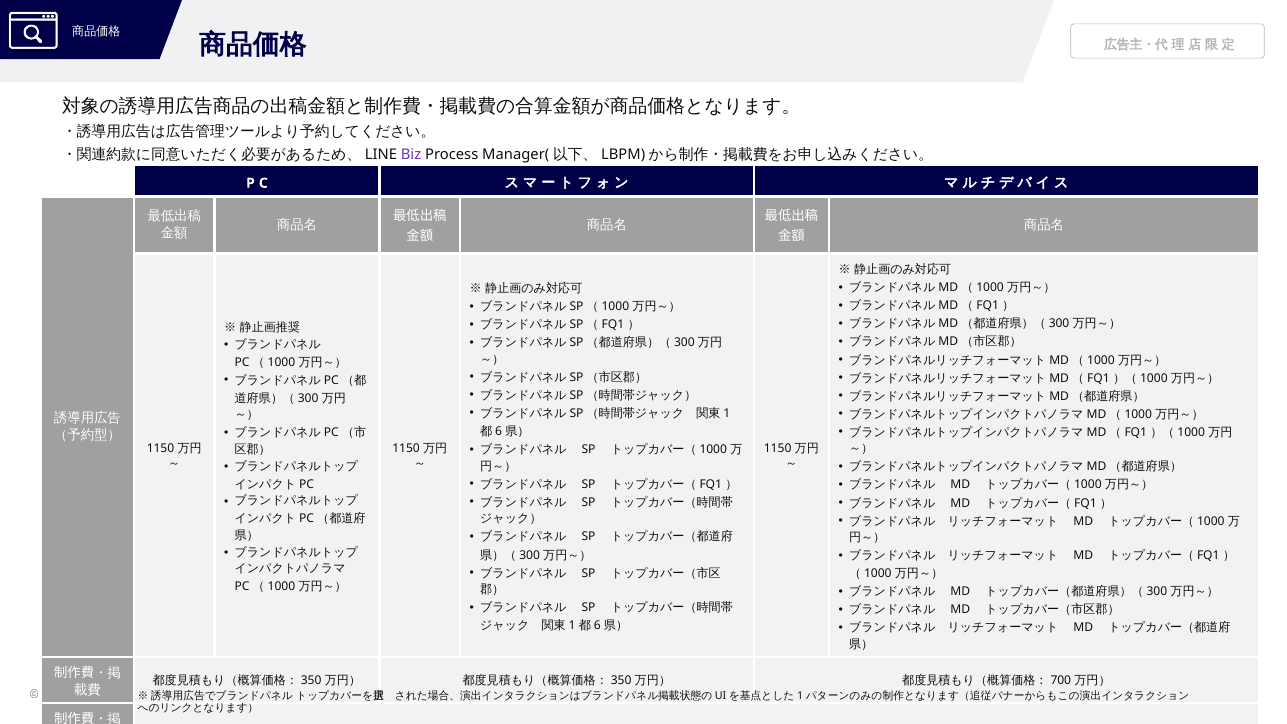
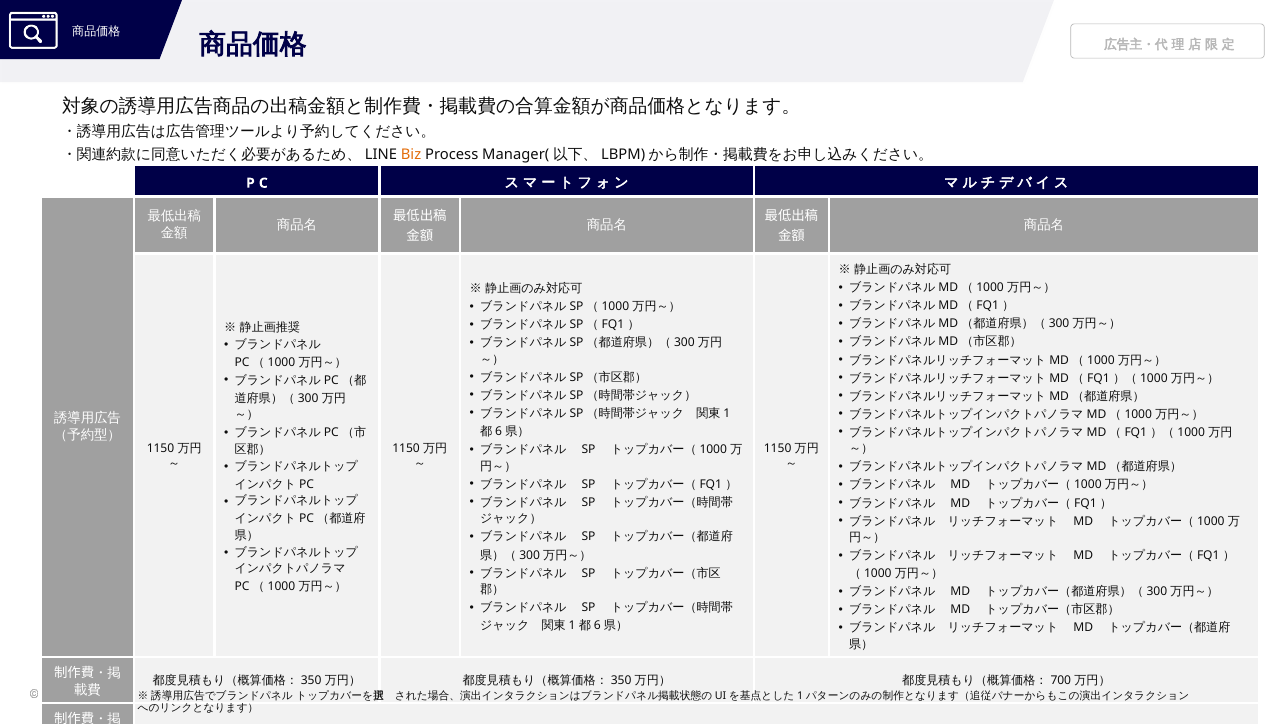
Biz colour: purple -> orange
